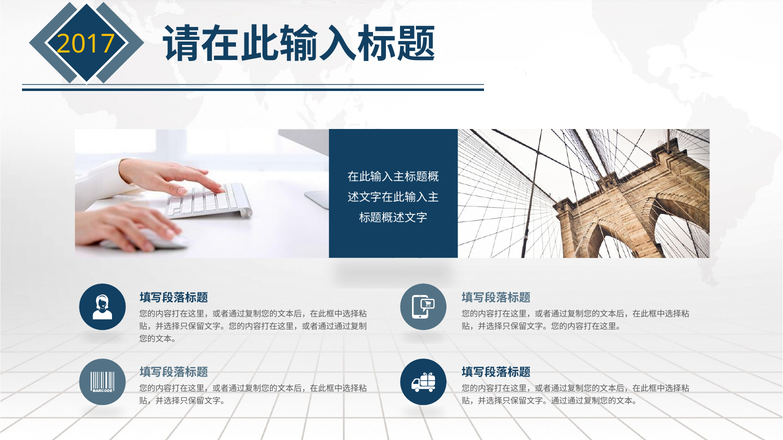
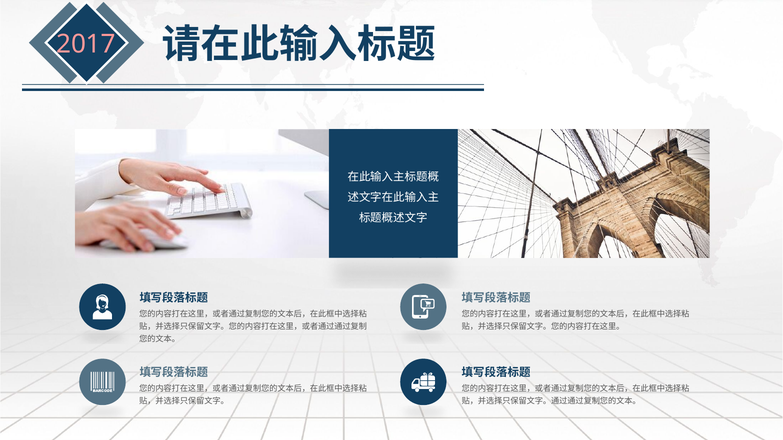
2017 colour: yellow -> pink
